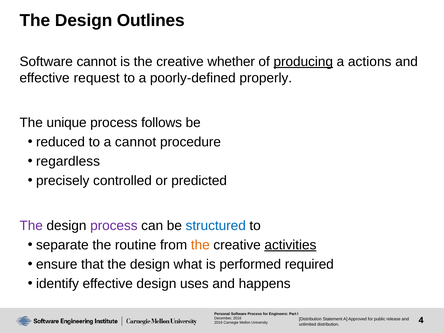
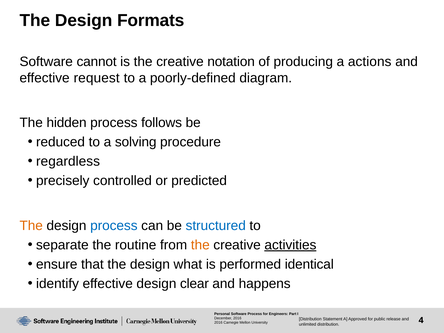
Outlines: Outlines -> Formats
whether: whether -> notation
producing underline: present -> none
properly: properly -> diagram
unique: unique -> hidden
a cannot: cannot -> solving
The at (31, 226) colour: purple -> orange
process at (114, 226) colour: purple -> blue
required: required -> identical
uses: uses -> clear
